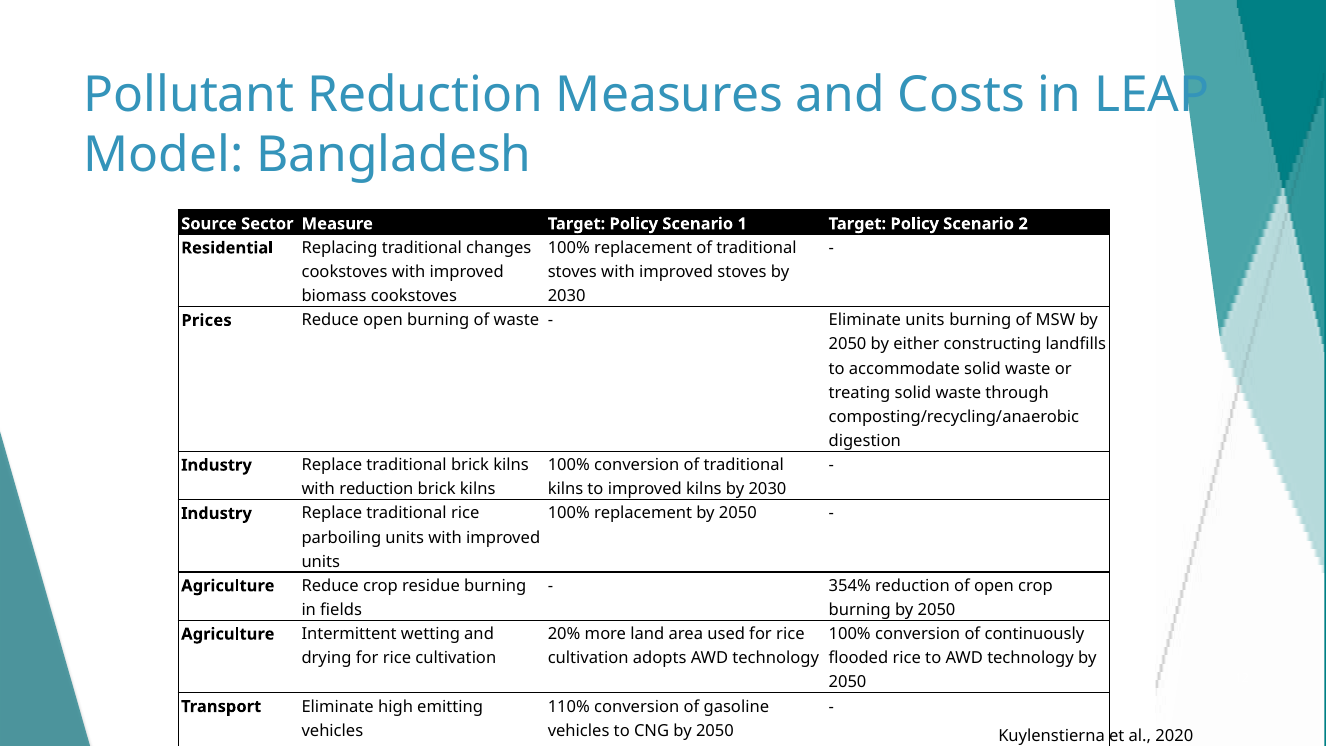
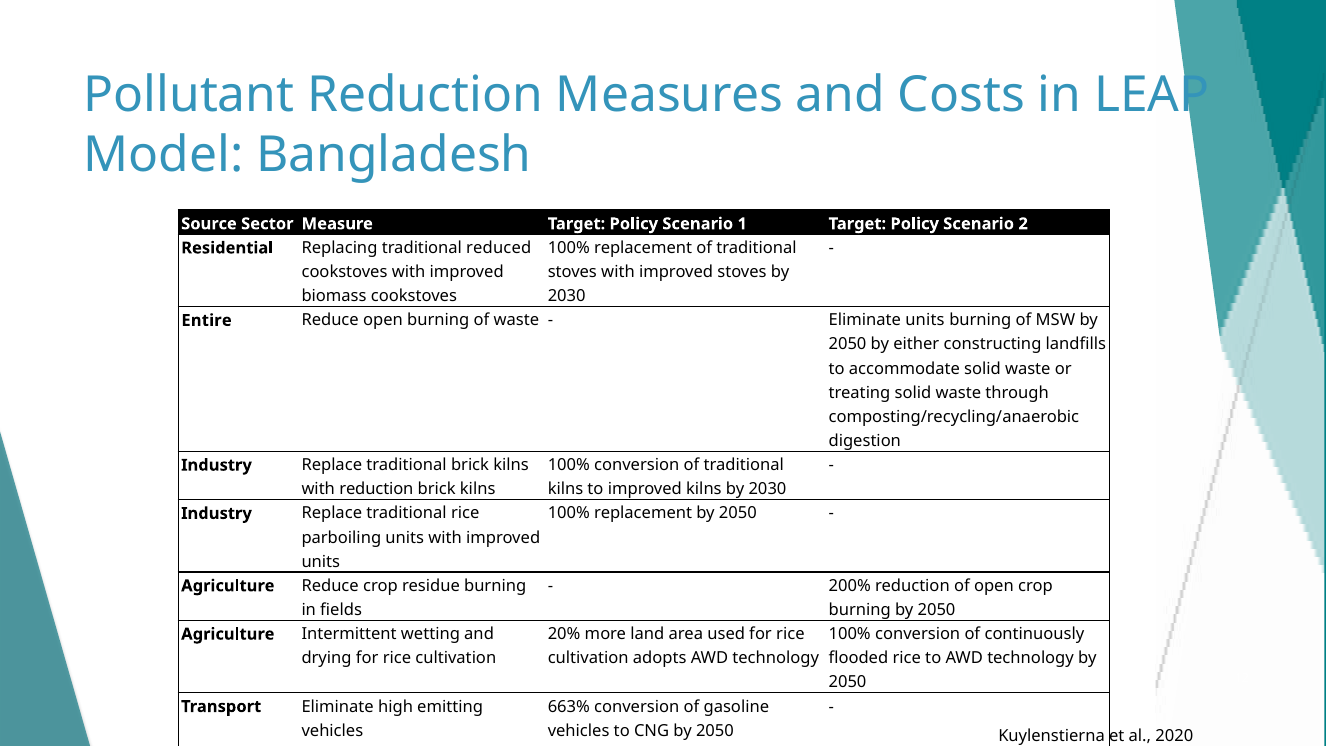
changes: changes -> reduced
Prices: Prices -> Entire
354%: 354% -> 200%
110%: 110% -> 663%
